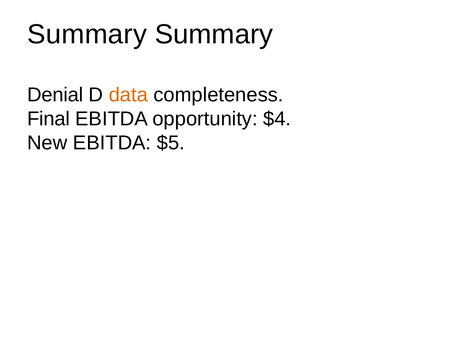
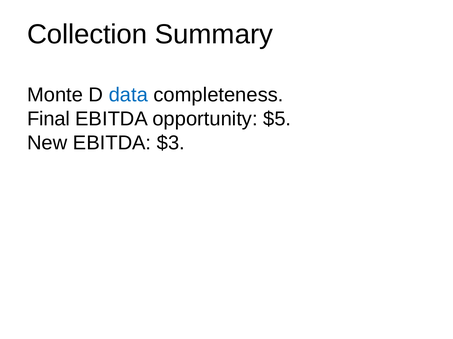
Summary at (87, 34): Summary -> Collection
Denial: Denial -> Monte
data colour: orange -> blue
$4: $4 -> $5
$5: $5 -> $3
